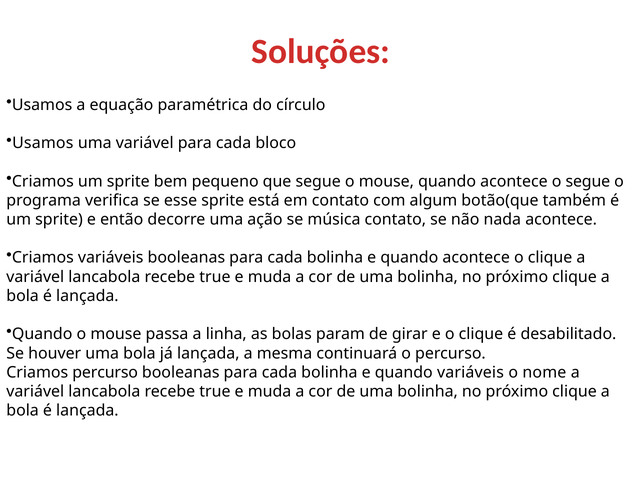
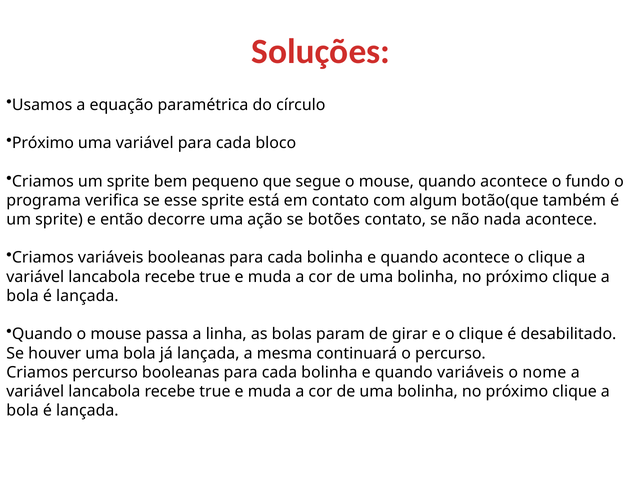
Usamos at (43, 143): Usamos -> Próximo
o segue: segue -> fundo
música: música -> botões
